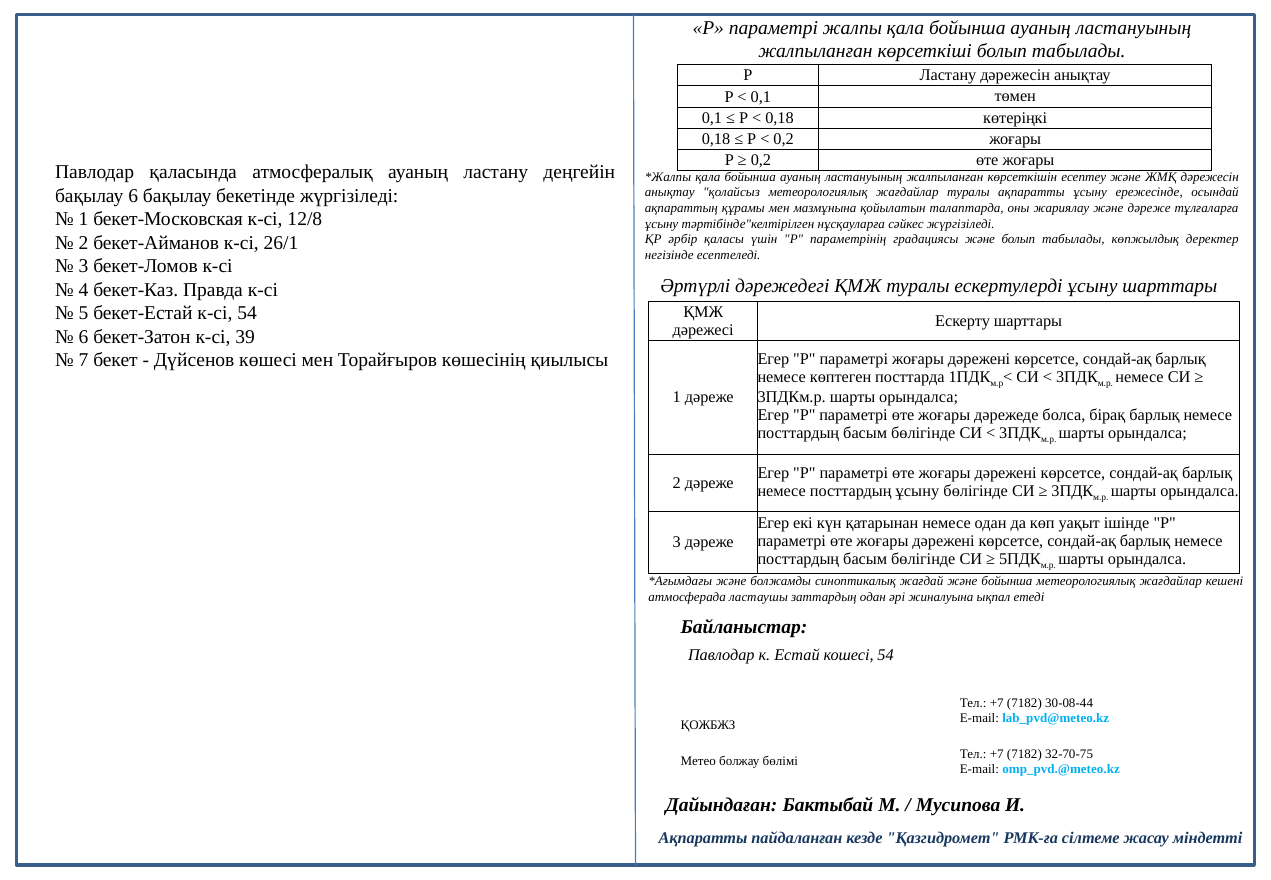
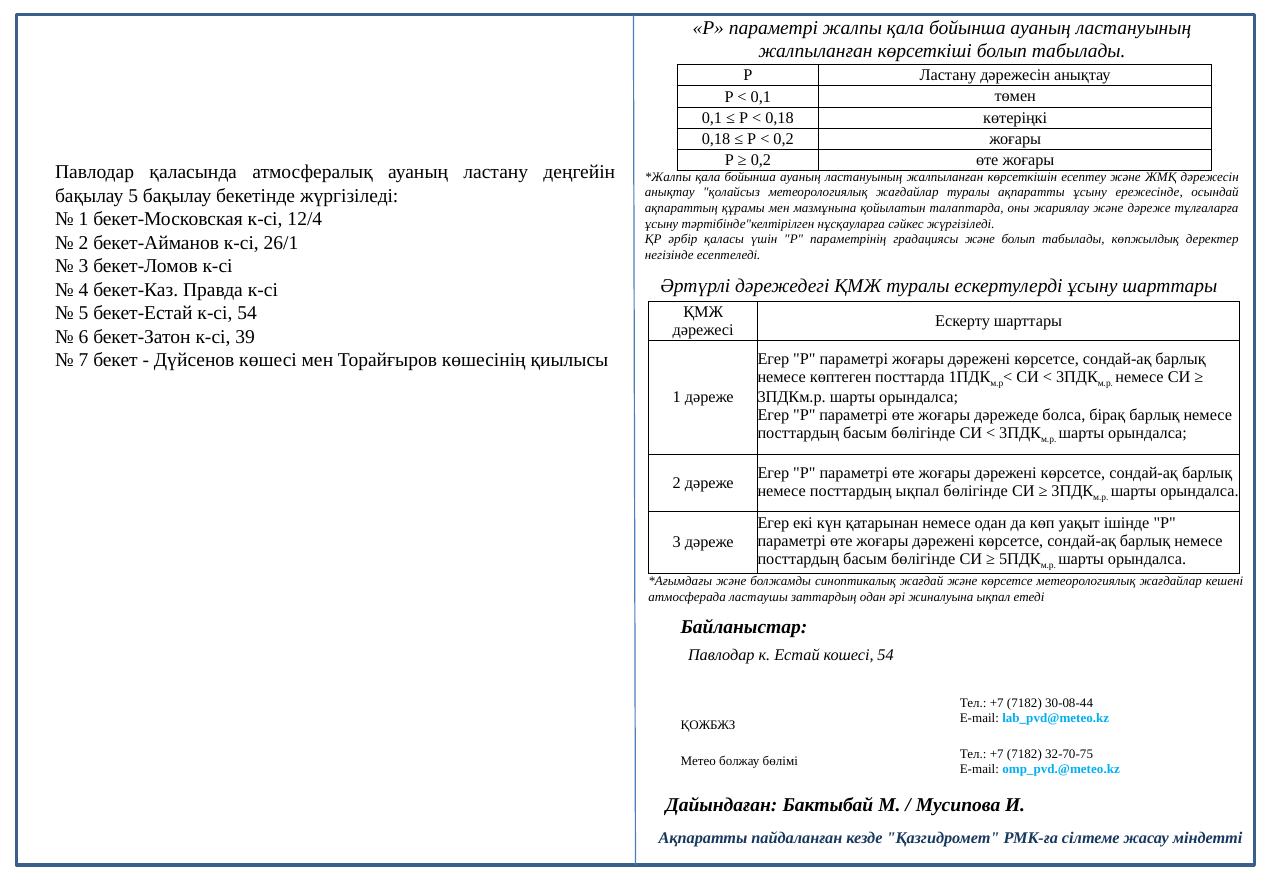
бақылау 6: 6 -> 5
12/8: 12/8 -> 12/4
посттардың ұсыну: ұсыну -> ықпал
және бойынша: бойынша -> көрсетсе
